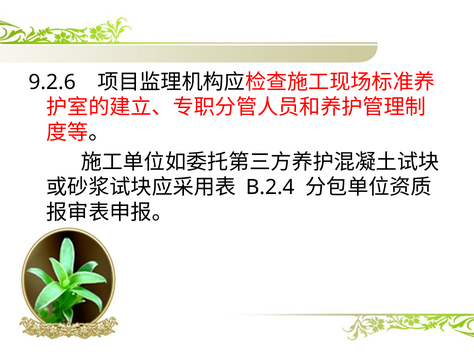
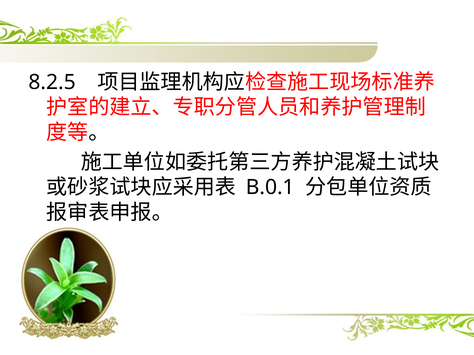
9.2.6: 9.2.6 -> 8.2.5
B.2.4: B.2.4 -> B.0.1
